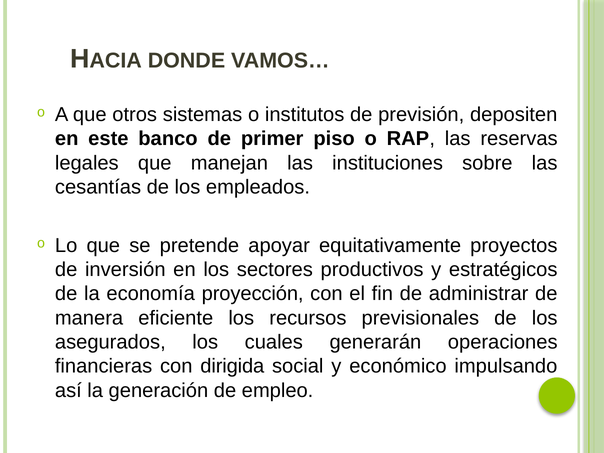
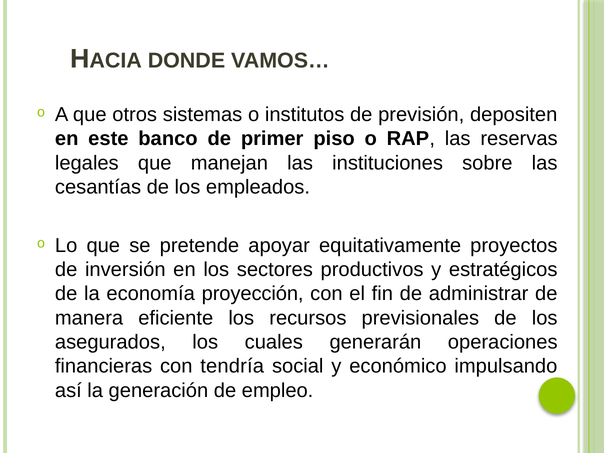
dirigida: dirigida -> tendría
